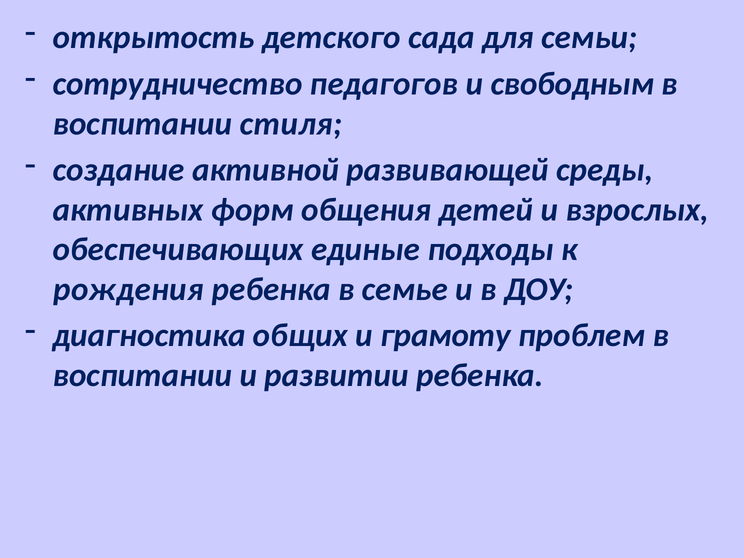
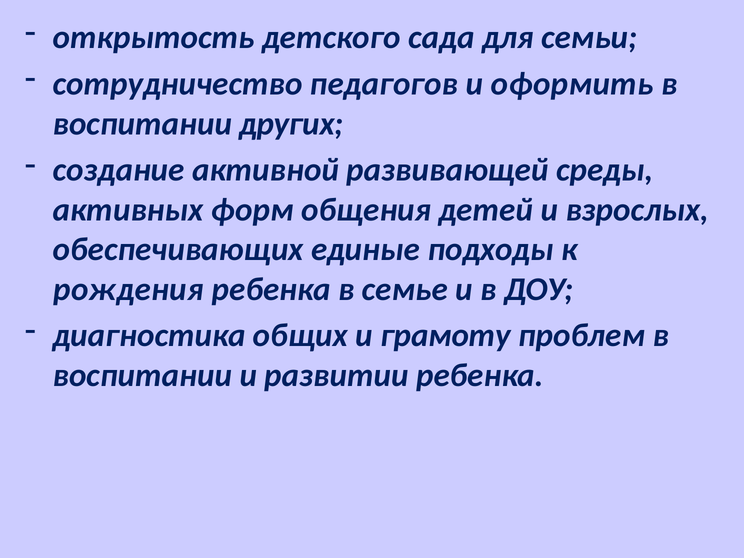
свободным: свободным -> оформить
стиля: стиля -> других
